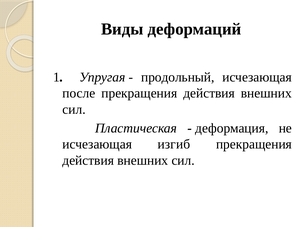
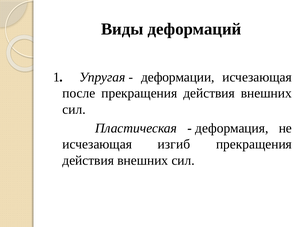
продольный: продольный -> деформации
